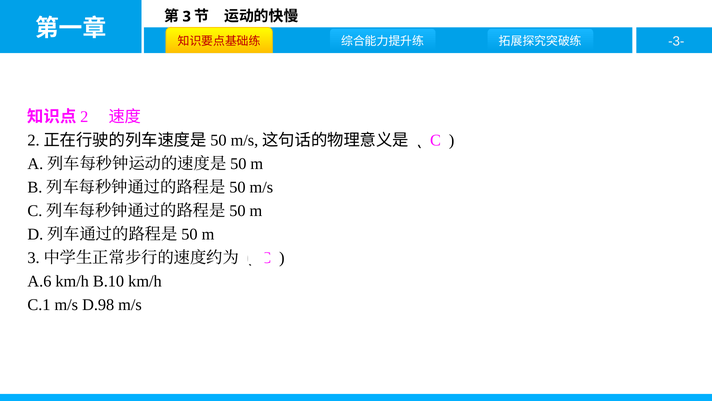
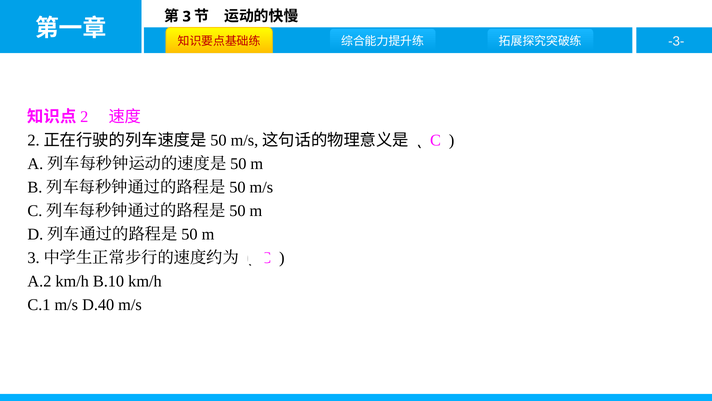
A.6: A.6 -> A.2
D.98: D.98 -> D.40
